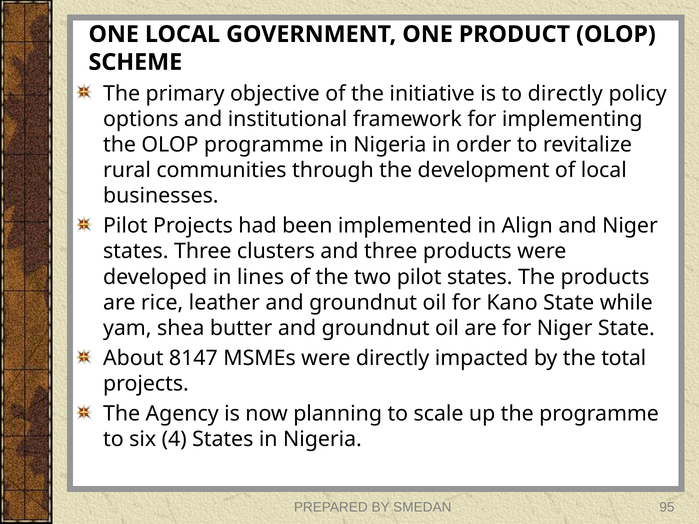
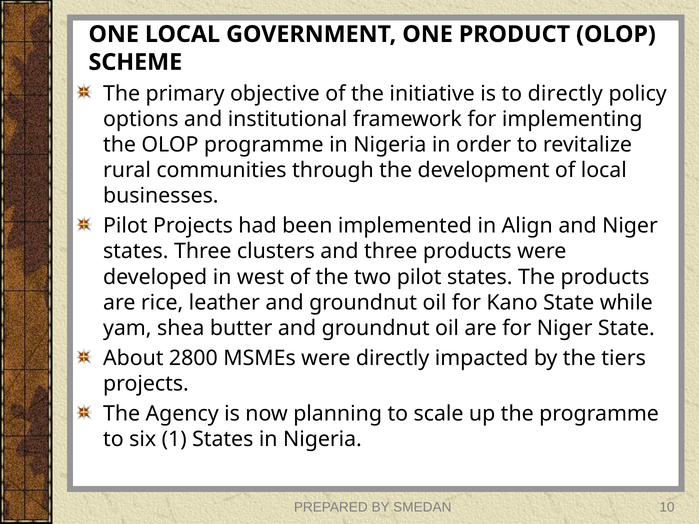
lines: lines -> west
8147: 8147 -> 2800
total: total -> tiers
4: 4 -> 1
95: 95 -> 10
